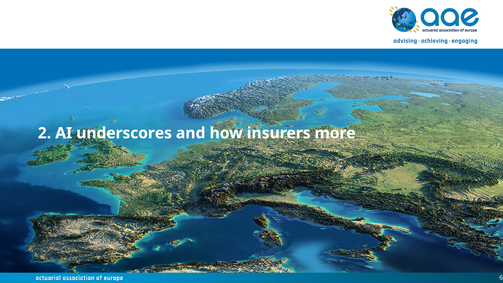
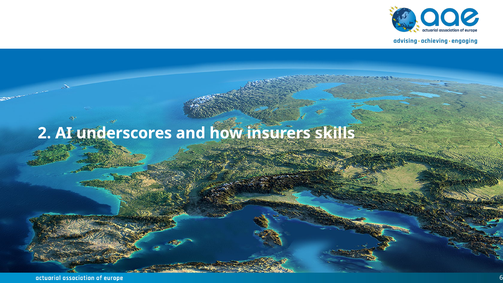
more: more -> skills
